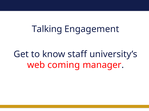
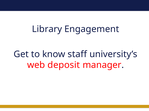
Talking: Talking -> Library
coming: coming -> deposit
